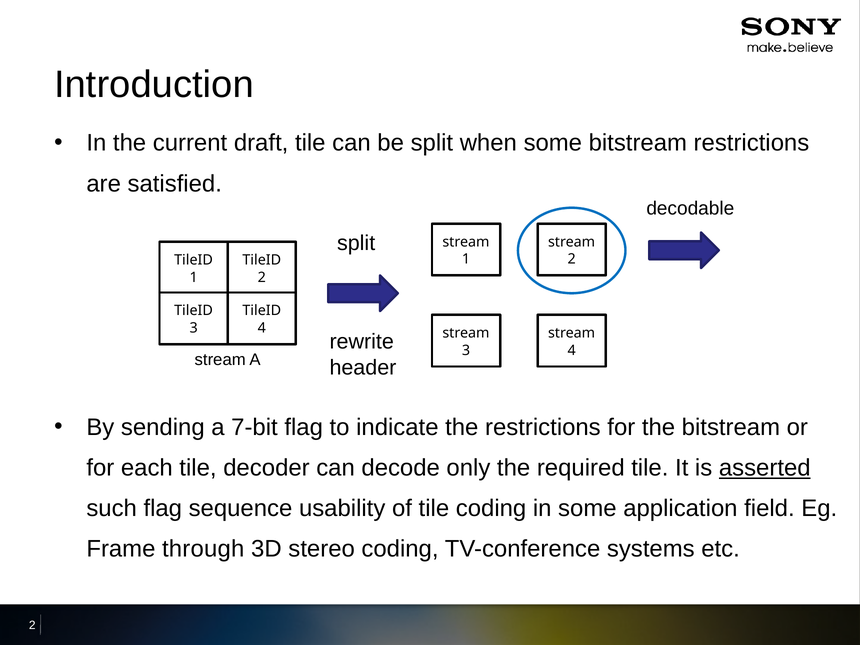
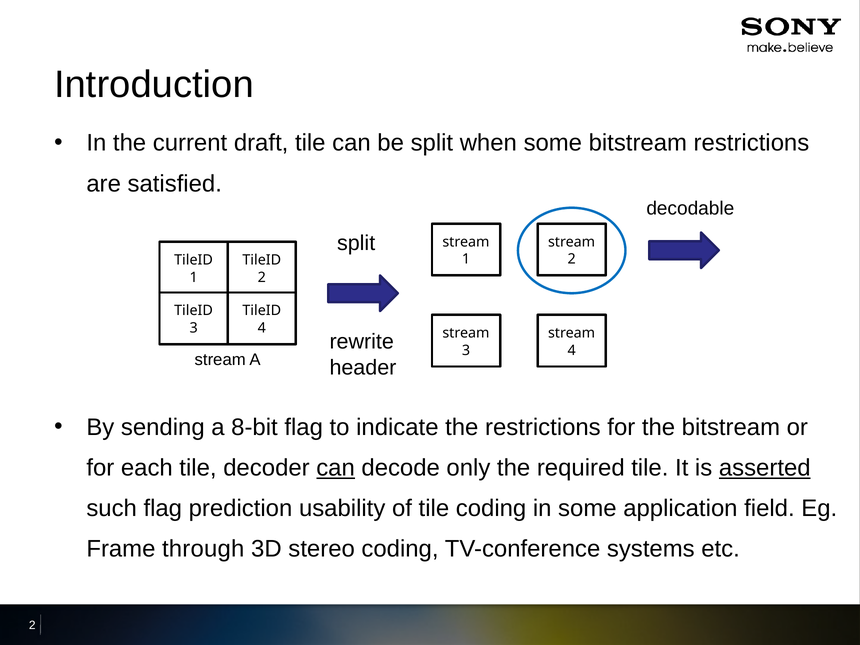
7-bit: 7-bit -> 8-bit
can at (336, 468) underline: none -> present
sequence: sequence -> prediction
